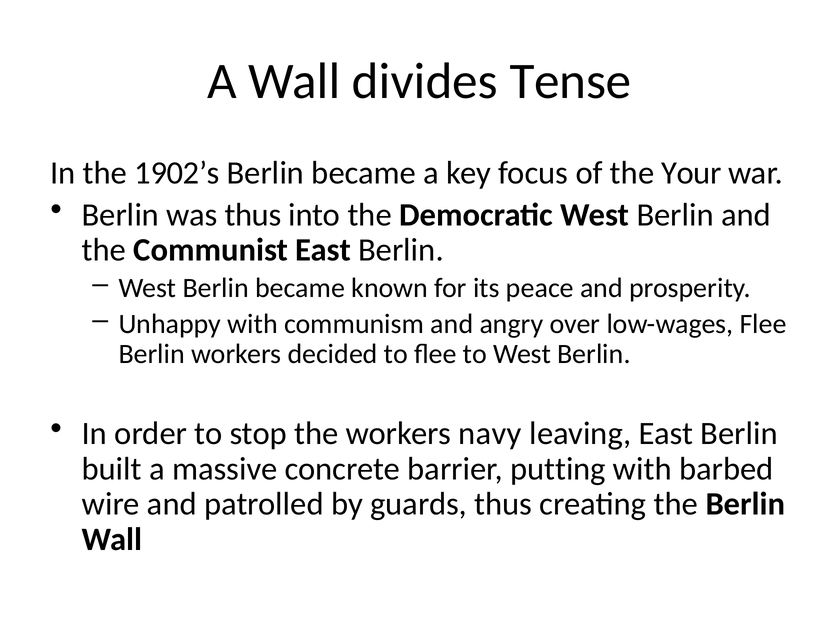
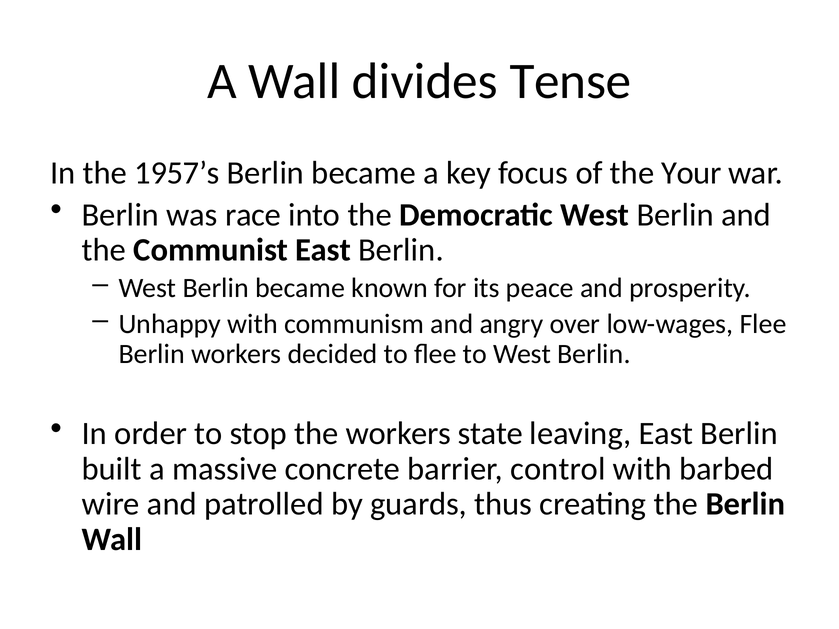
1902’s: 1902’s -> 1957’s
was thus: thus -> race
navy: navy -> state
putting: putting -> control
